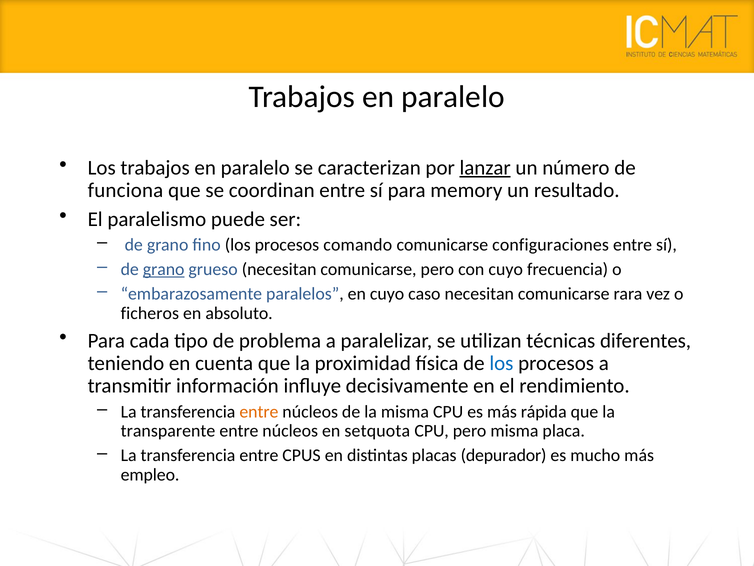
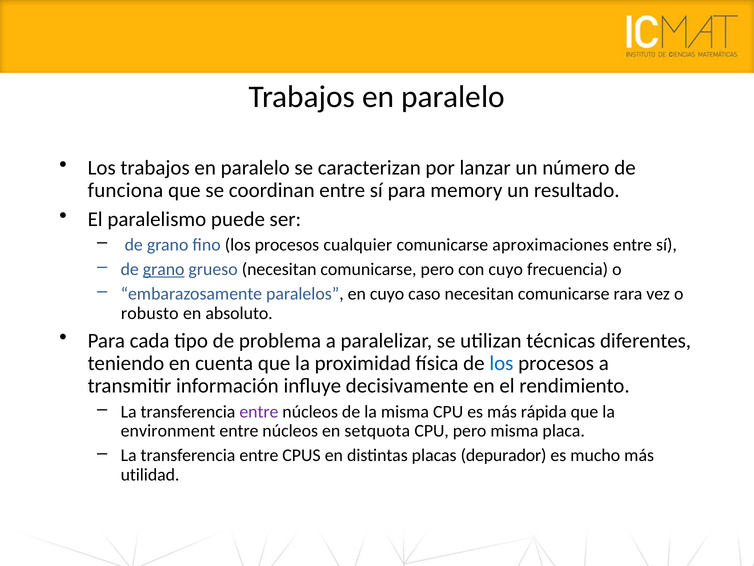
lanzar underline: present -> none
comando: comando -> cualquier
configuraciones: configuraciones -> aproximaciones
ficheros: ficheros -> robusto
entre at (259, 411) colour: orange -> purple
transparente: transparente -> environment
empleo: empleo -> utilidad
